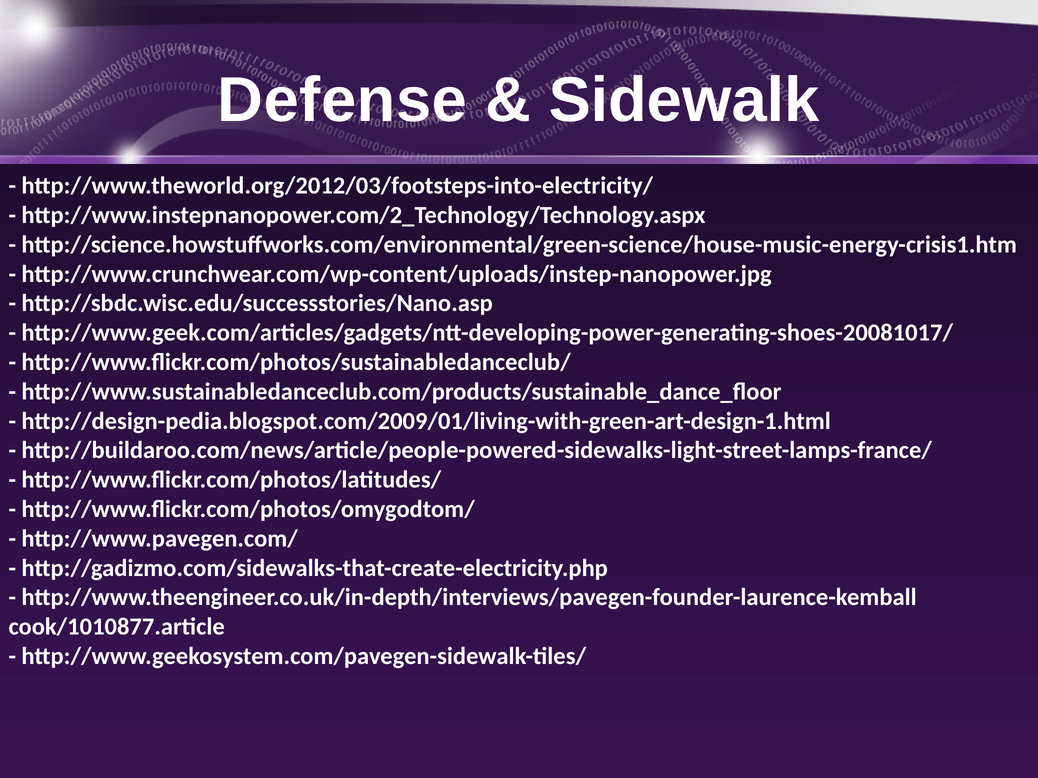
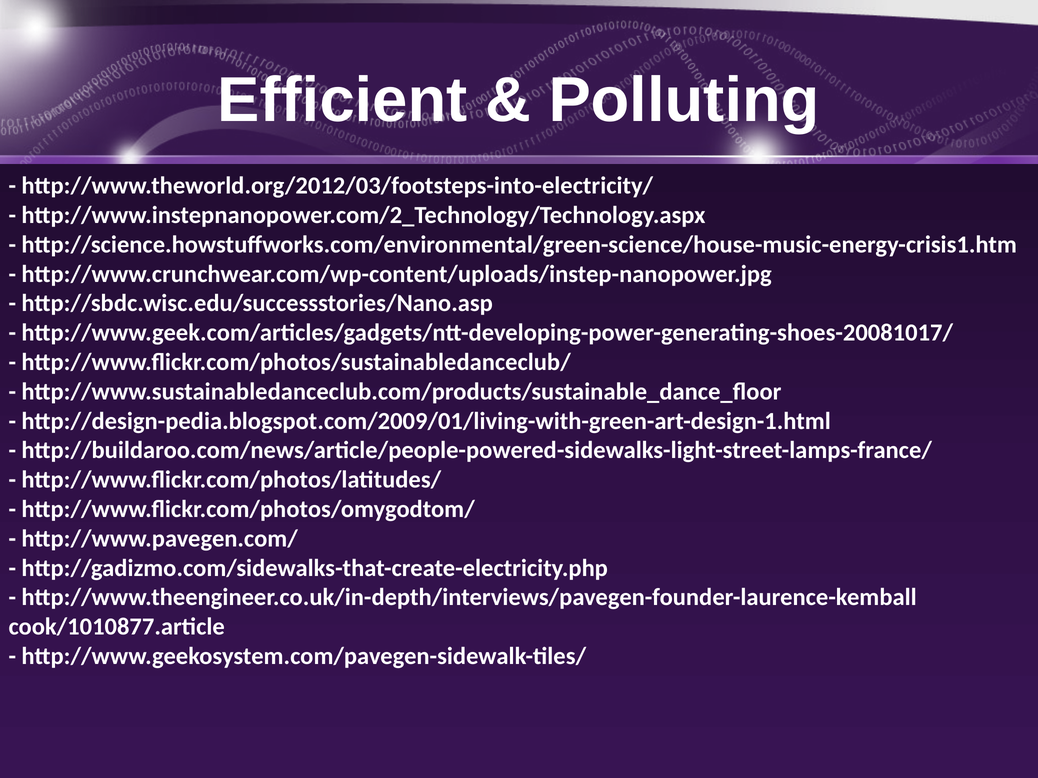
Defense: Defense -> Efficient
Sidewalk: Sidewalk -> Polluting
